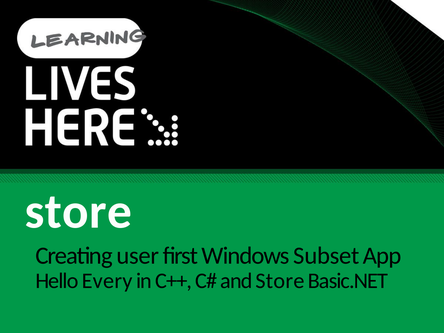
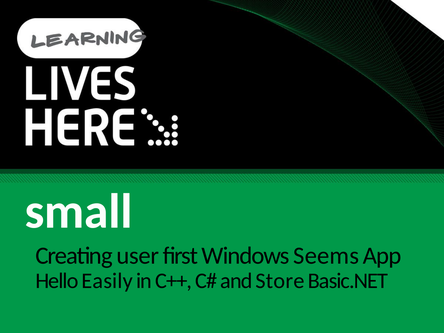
store at (78, 212): store -> small
Subset: Subset -> Seems
Every: Every -> Easily
